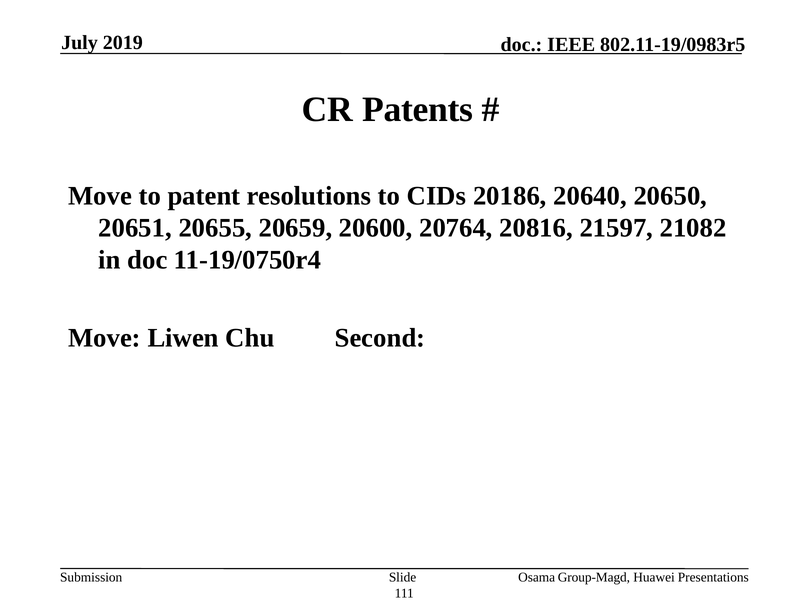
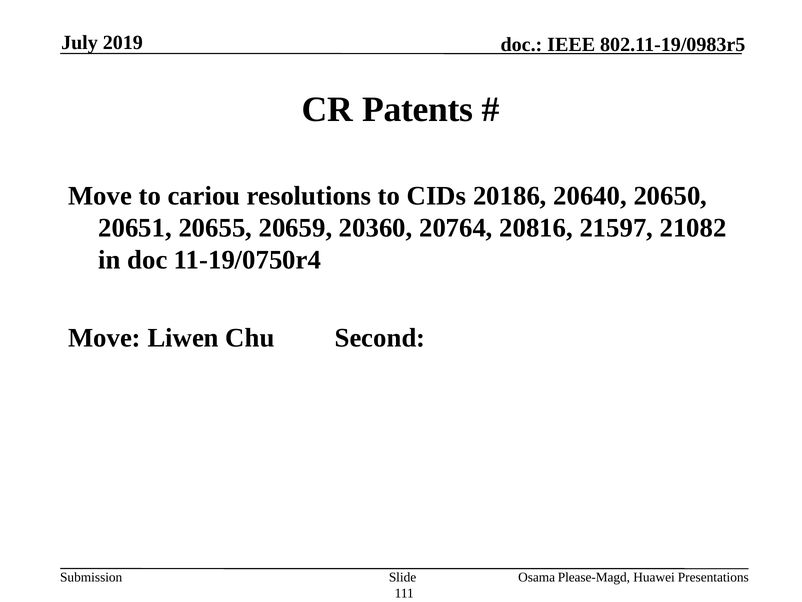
patent: patent -> cariou
20600: 20600 -> 20360
Group-Magd: Group-Magd -> Please-Magd
